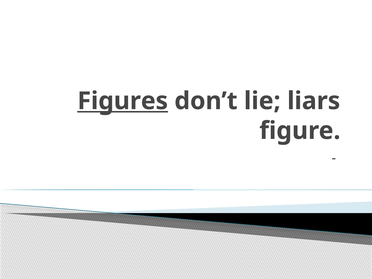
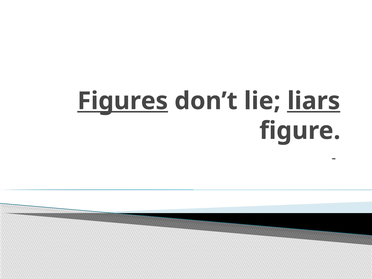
liars underline: none -> present
